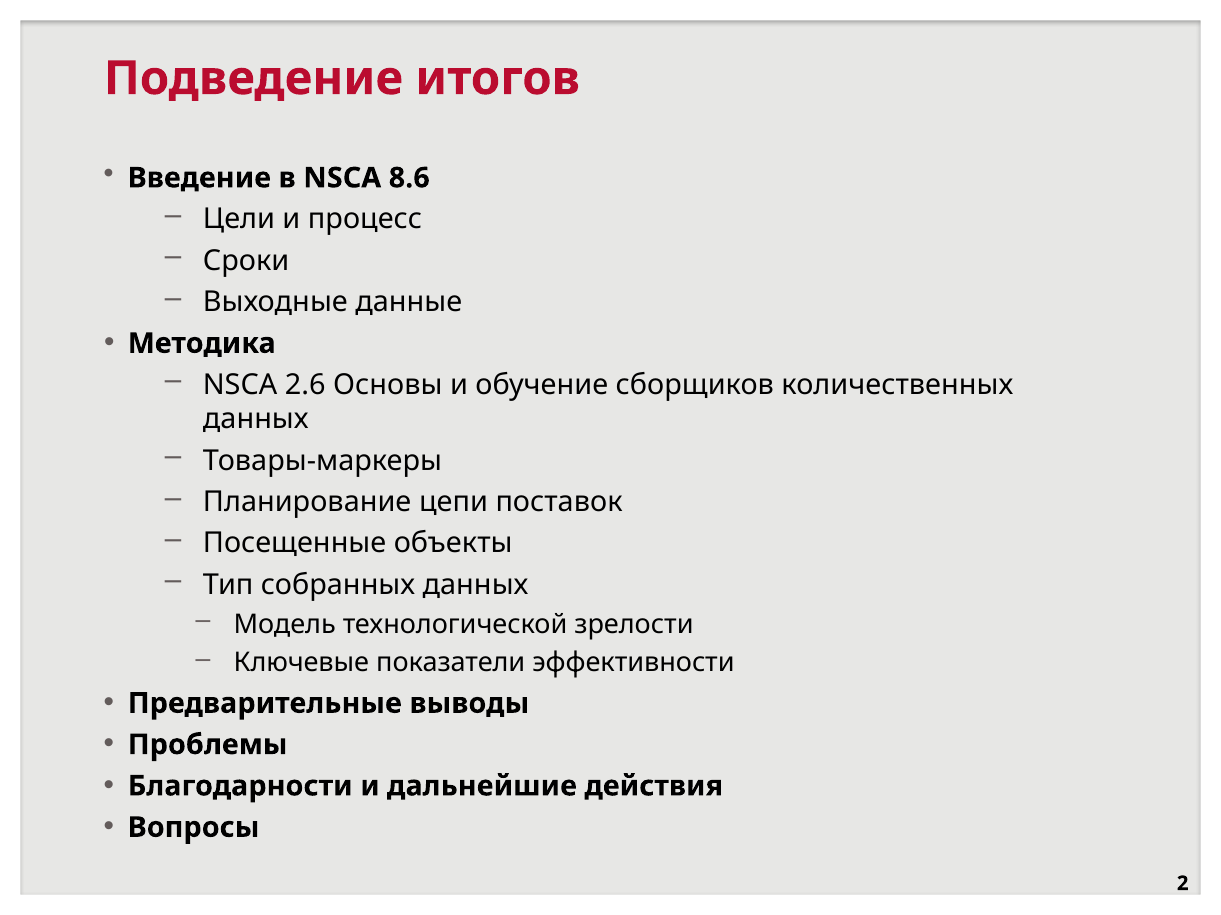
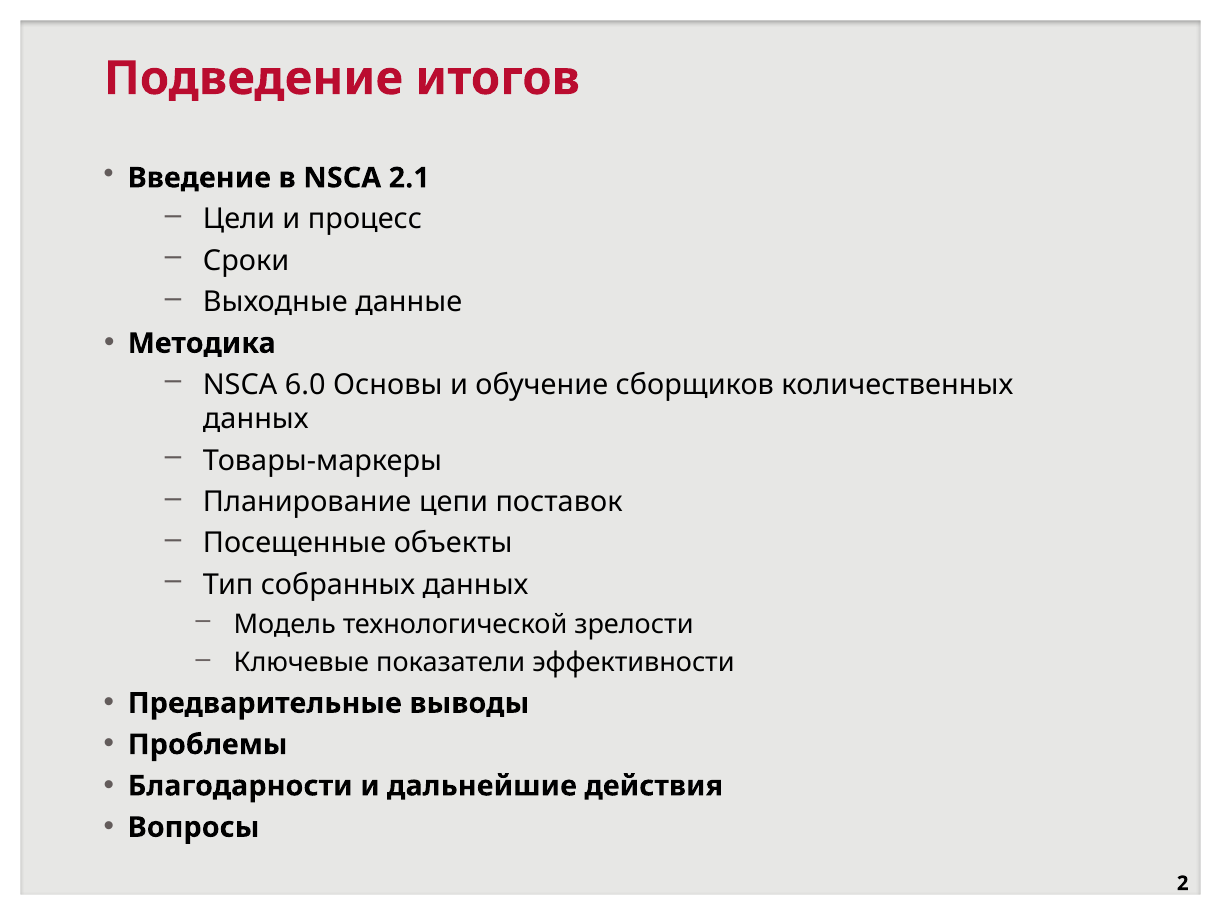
8.6: 8.6 -> 2.1
2.6: 2.6 -> 6.0
